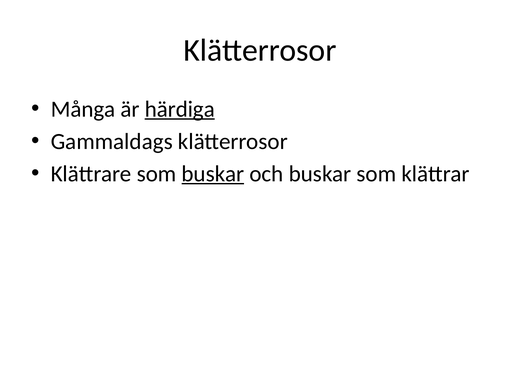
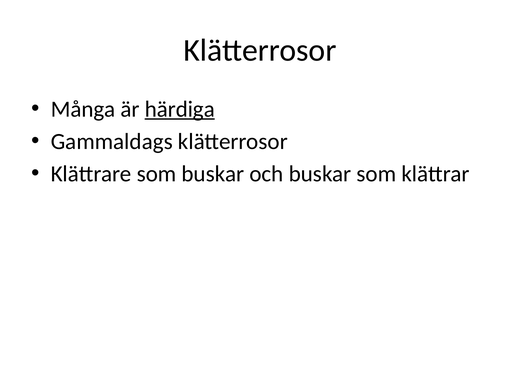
buskar at (213, 174) underline: present -> none
